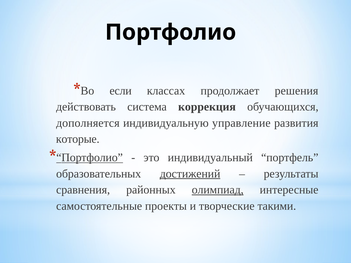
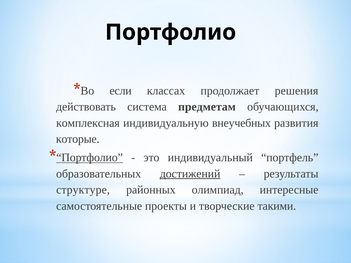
коррекция: коррекция -> предметам
дополняется: дополняется -> комплексная
управление: управление -> внеучебных
сравнения: сравнения -> структуре
олимпиад underline: present -> none
